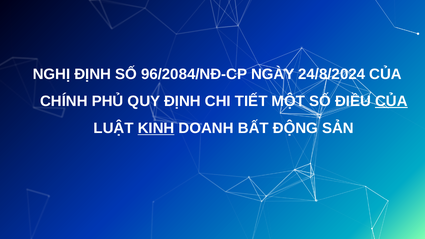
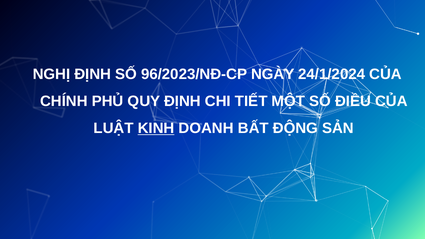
96/2084/NĐ-CP: 96/2084/NĐ-CP -> 96/2023/NĐ-CP
24/8/2024: 24/8/2024 -> 24/1/2024
CỦA at (391, 101) underline: present -> none
